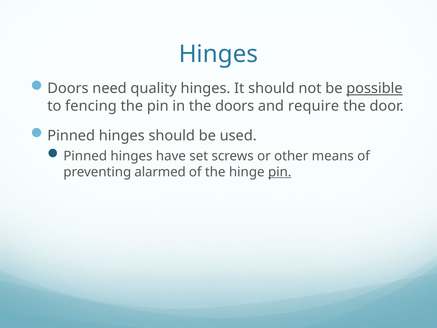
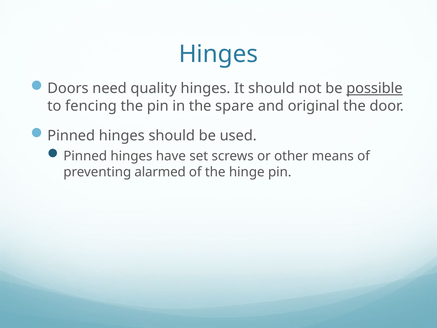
the doors: doors -> spare
require: require -> original
pin at (280, 172) underline: present -> none
